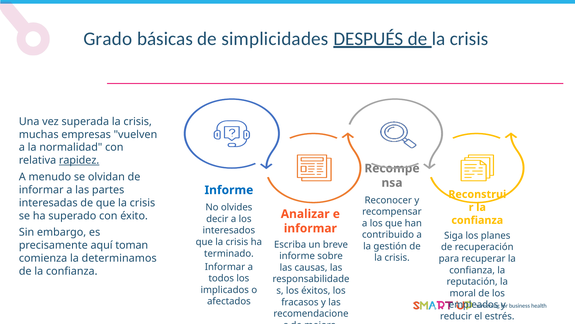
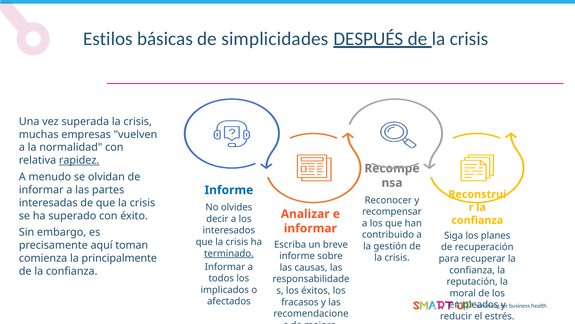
Grado: Grado -> Estilos
terminado underline: none -> present
determinamos: determinamos -> principalmente
